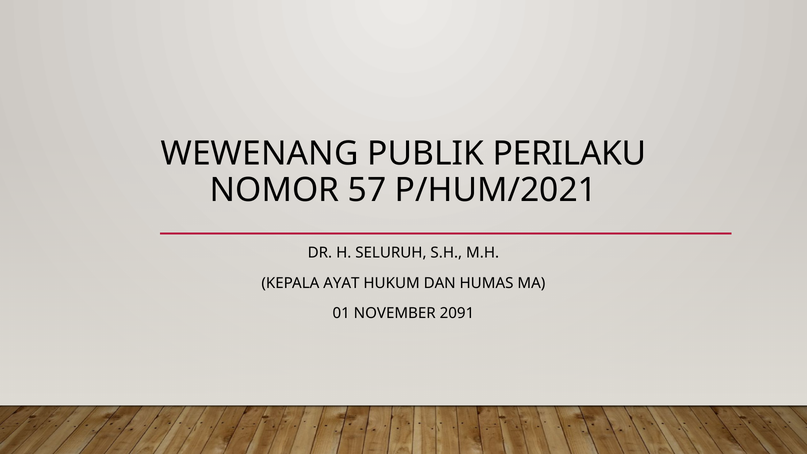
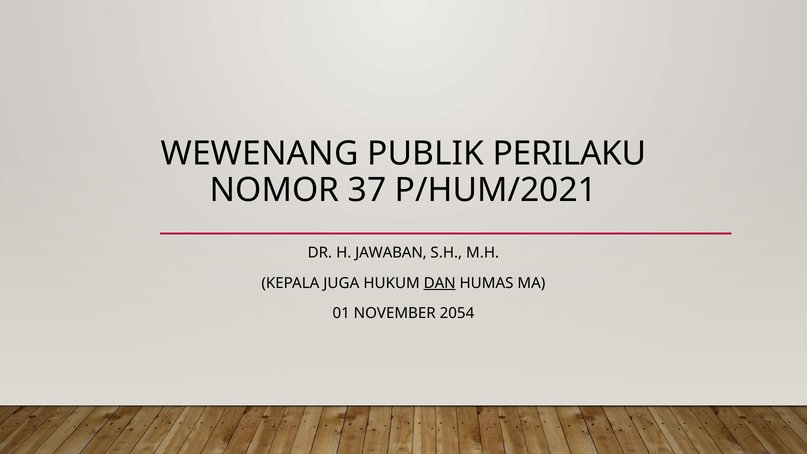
57: 57 -> 37
SELURUH: SELURUH -> JAWABAN
AYAT: AYAT -> JUGA
DAN underline: none -> present
2091: 2091 -> 2054
